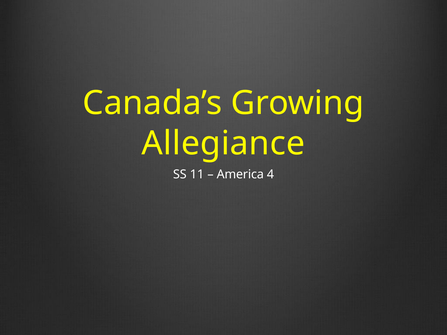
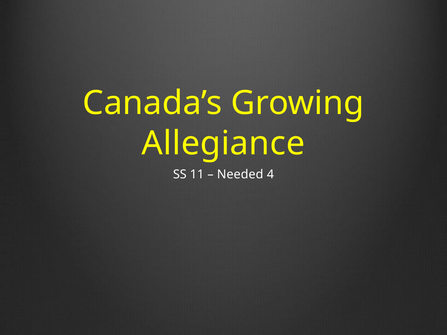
America: America -> Needed
